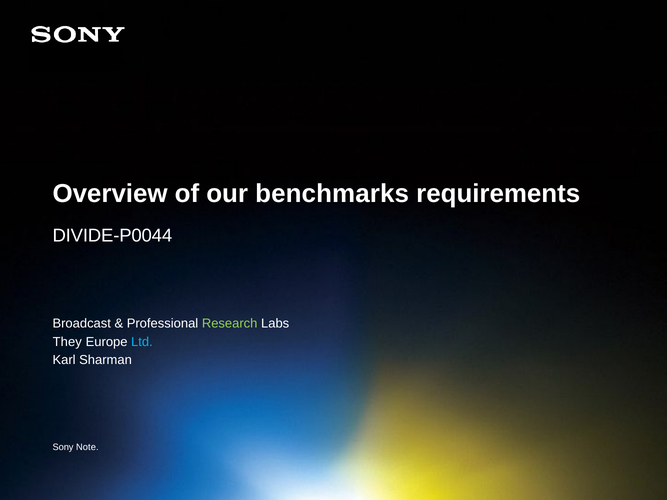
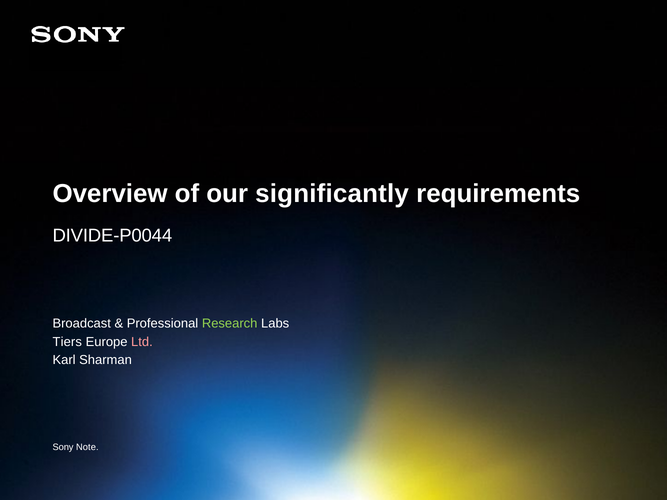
benchmarks: benchmarks -> significantly
They: They -> Tiers
Ltd colour: light blue -> pink
